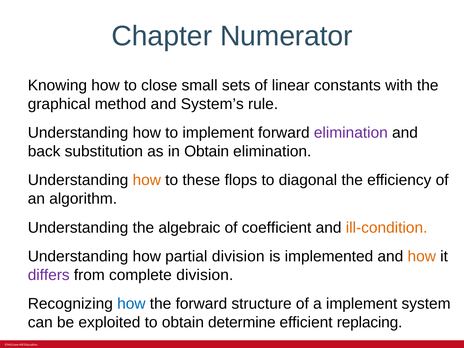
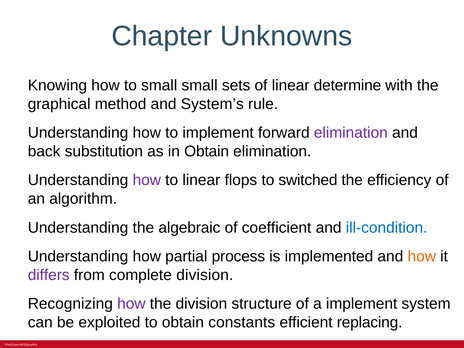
Numerator: Numerator -> Unknowns
to close: close -> small
constants: constants -> determine
how at (147, 180) colour: orange -> purple
to these: these -> linear
diagonal: diagonal -> switched
ill-condition colour: orange -> blue
partial division: division -> process
how at (131, 304) colour: blue -> purple
the forward: forward -> division
determine: determine -> constants
